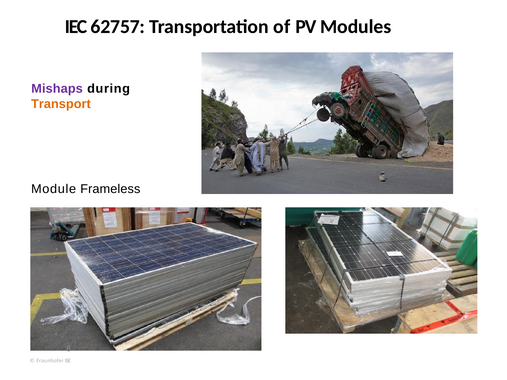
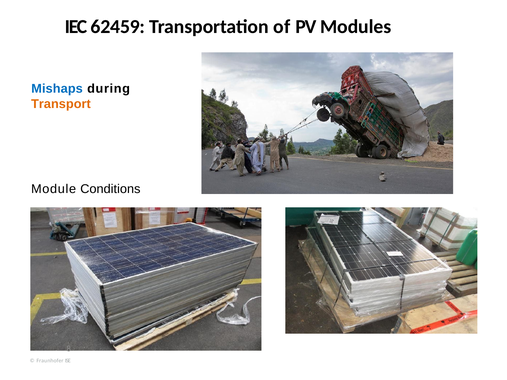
62757: 62757 -> 62459
Mishaps colour: purple -> blue
Frameless: Frameless -> Conditions
